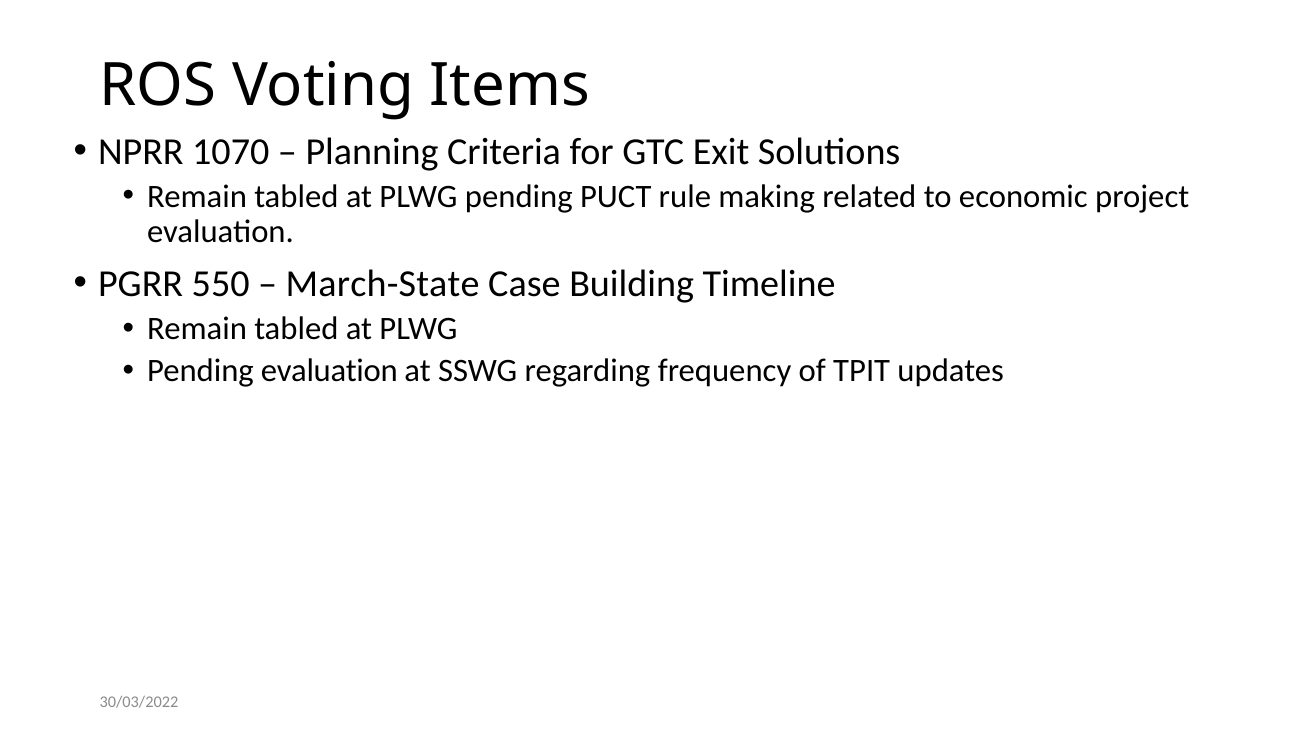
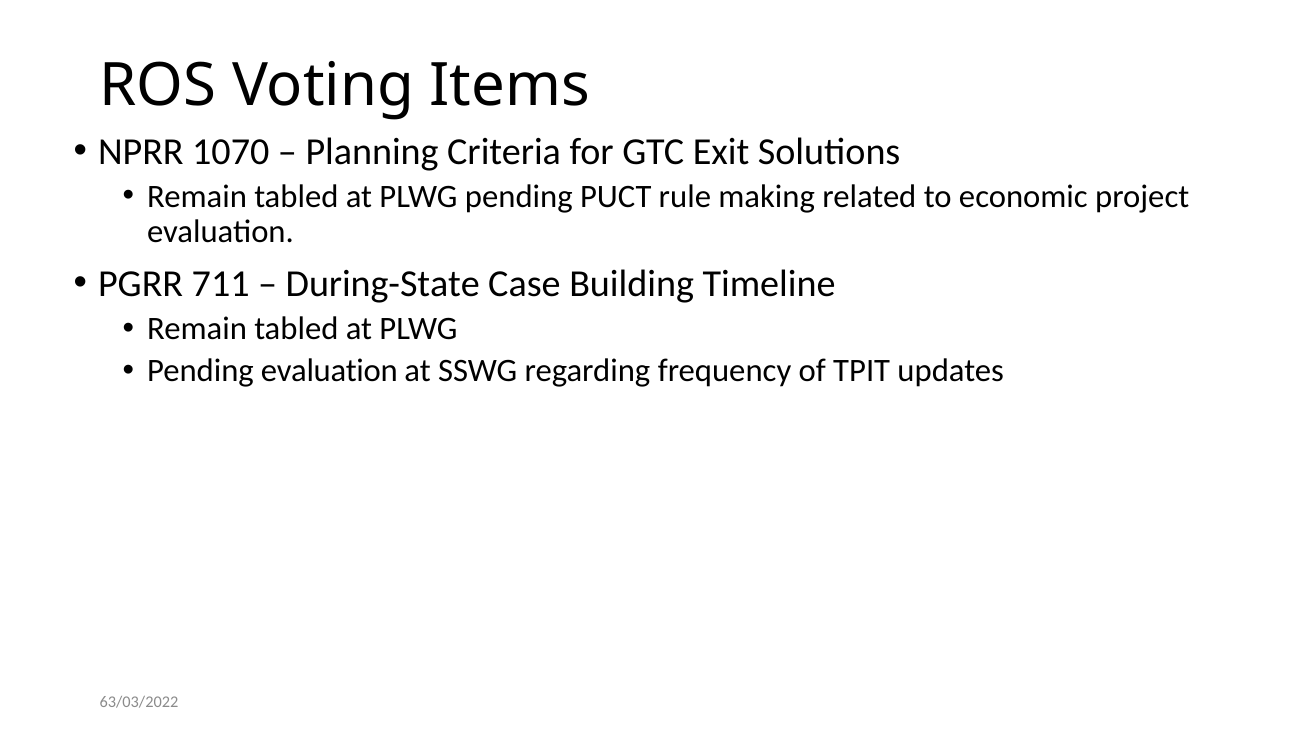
550: 550 -> 711
March-State: March-State -> During-State
30/03/2022: 30/03/2022 -> 63/03/2022
